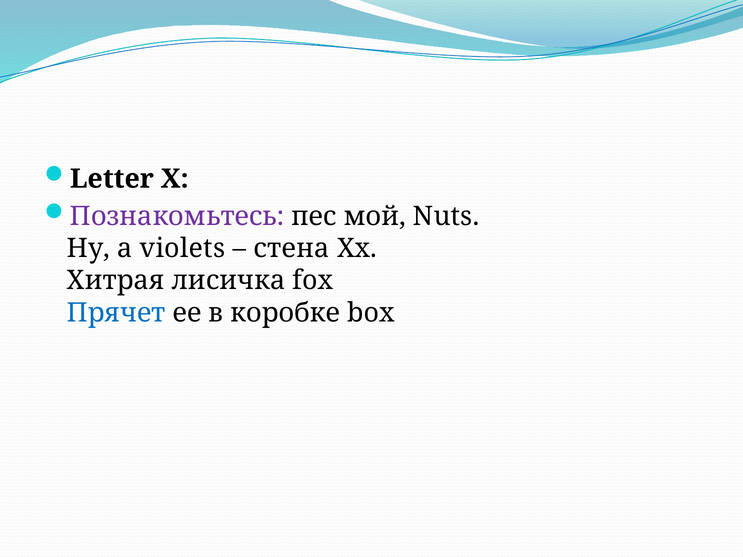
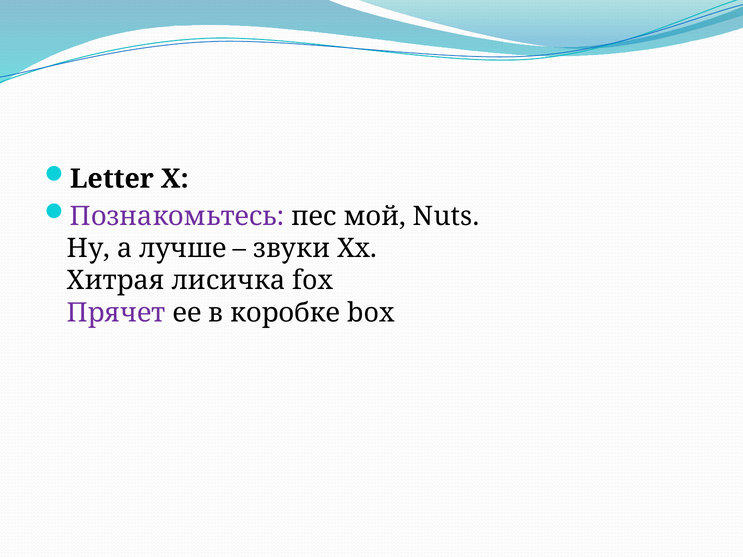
violets: violets -> лучше
стена: стена -> звуки
Прячет colour: blue -> purple
